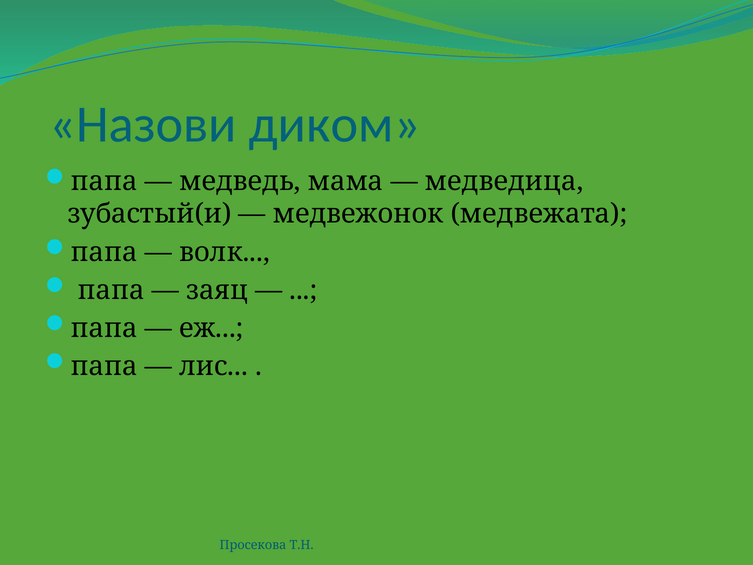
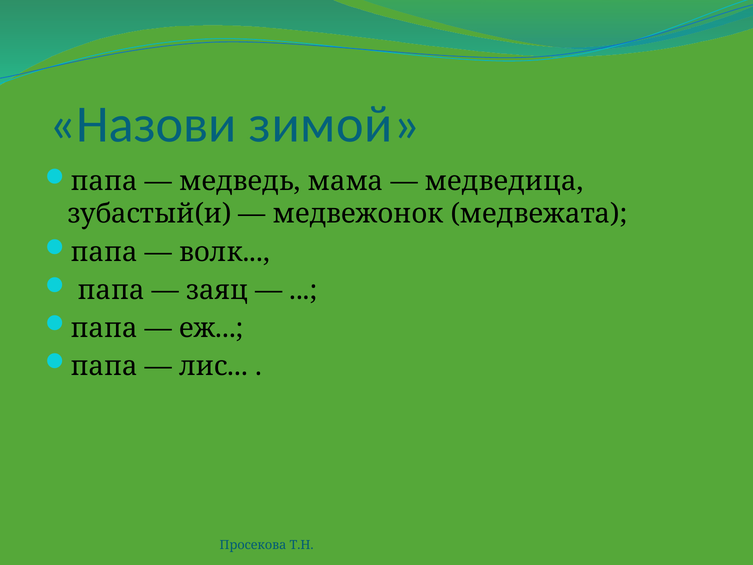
диком: диком -> зимой
